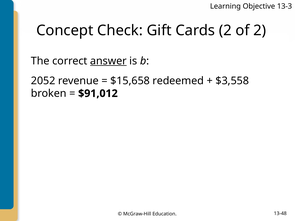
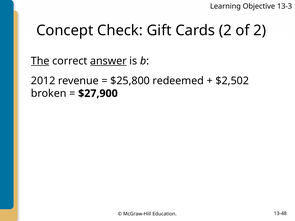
The underline: none -> present
2052: 2052 -> 2012
$15,658: $15,658 -> $25,800
$3,558: $3,558 -> $2,502
$91,012: $91,012 -> $27,900
